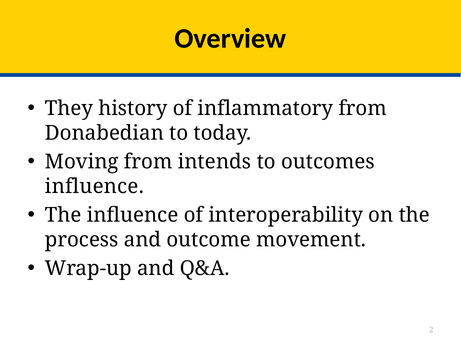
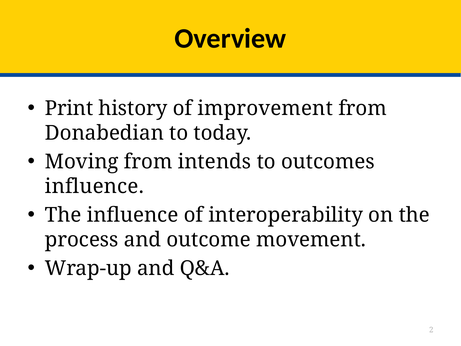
They: They -> Print
inflammatory: inflammatory -> improvement
